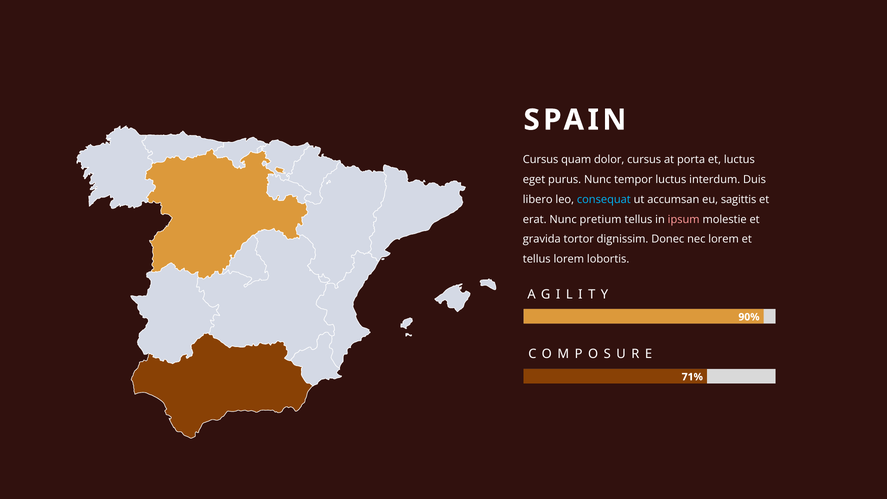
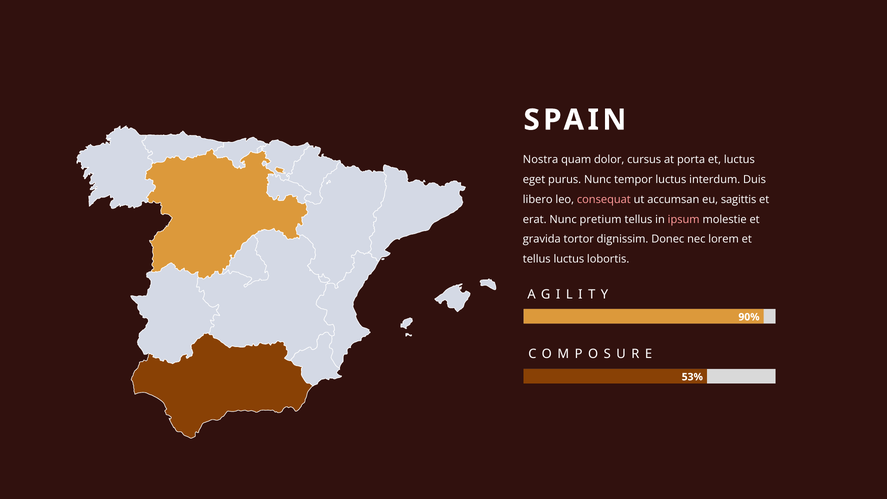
Cursus at (541, 160): Cursus -> Nostra
consequat colour: light blue -> pink
tellus lorem: lorem -> luctus
71%: 71% -> 53%
